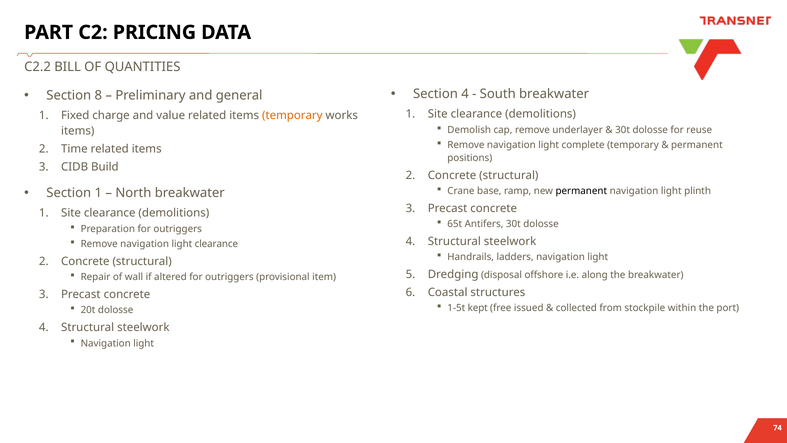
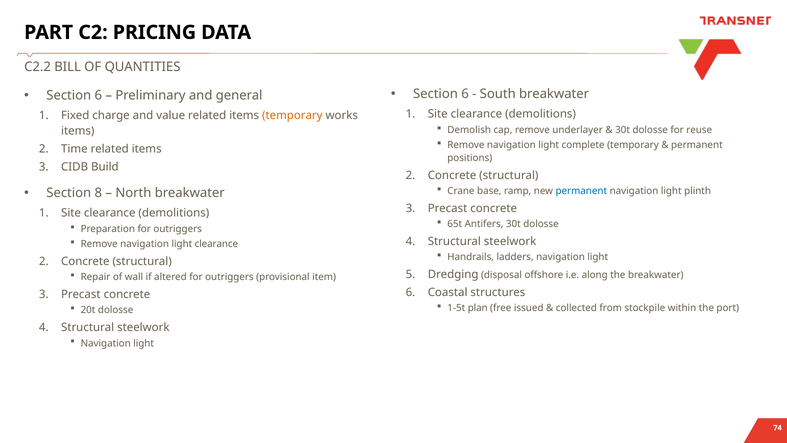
4 at (465, 94): 4 -> 6
8 at (98, 95): 8 -> 6
permanent at (581, 191) colour: black -> blue
Section 1: 1 -> 8
kept: kept -> plan
